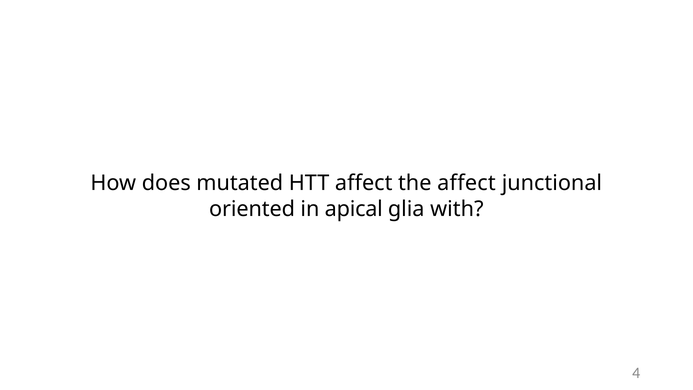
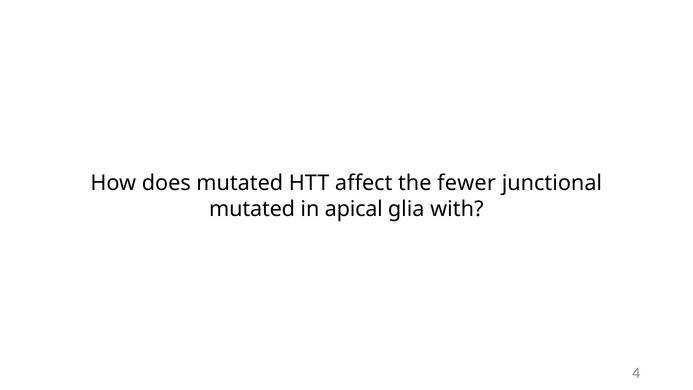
the affect: affect -> fewer
oriented at (252, 209): oriented -> mutated
